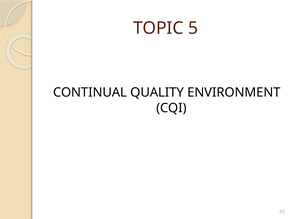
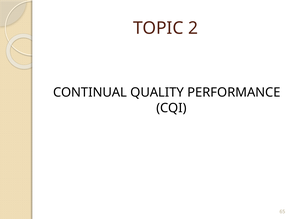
5: 5 -> 2
ENVIRONMENT: ENVIRONMENT -> PERFORMANCE
